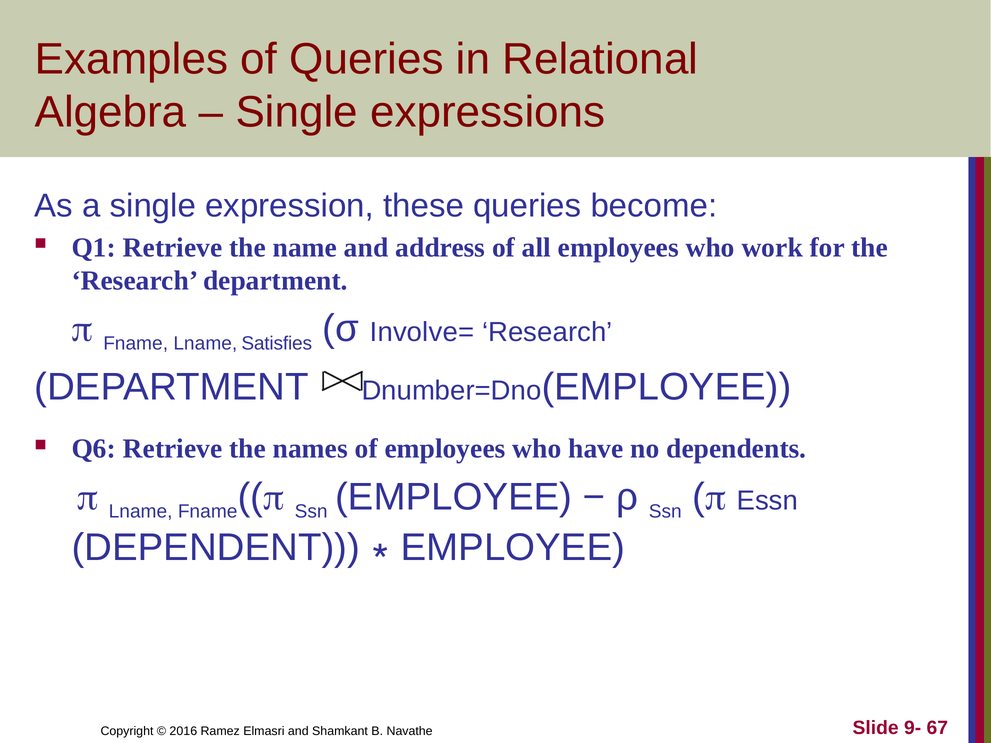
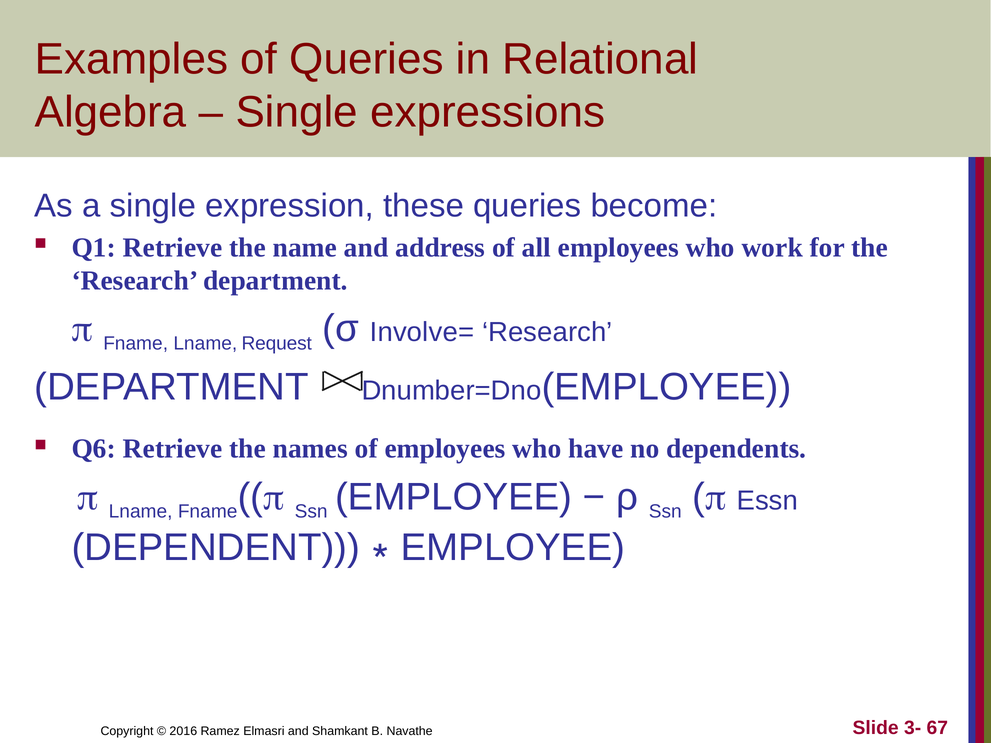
Satisfies: Satisfies -> Request
9-: 9- -> 3-
